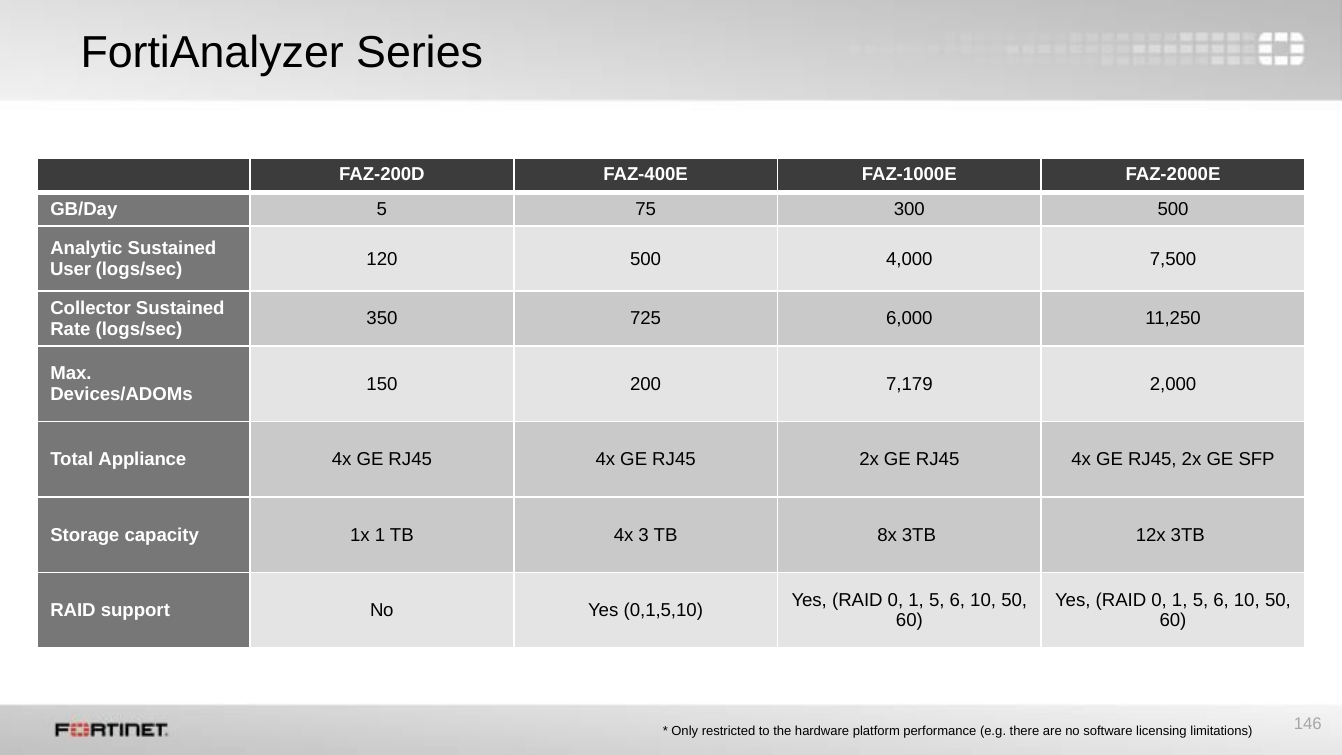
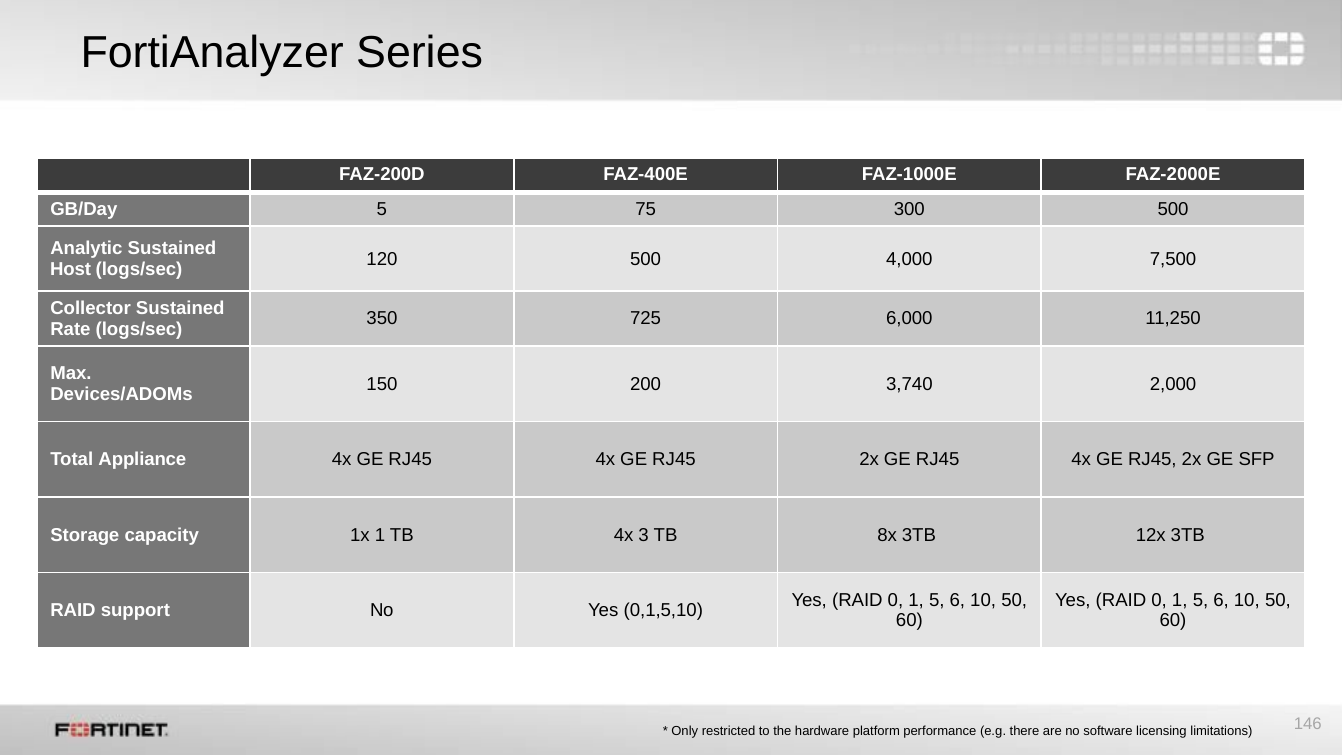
User: User -> Host
7,179: 7,179 -> 3,740
